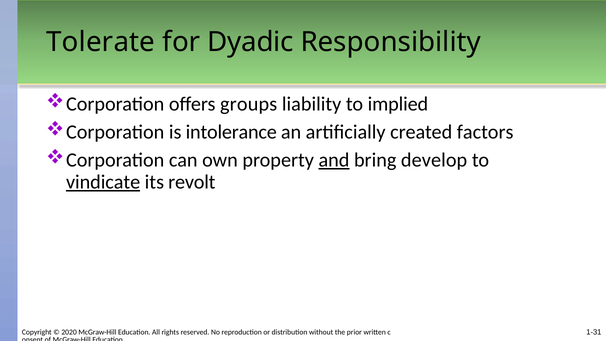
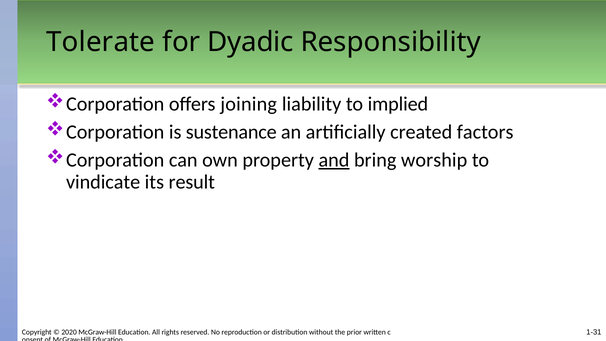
groups: groups -> joining
intolerance: intolerance -> sustenance
develop: develop -> worship
vindicate underline: present -> none
revolt: revolt -> result
